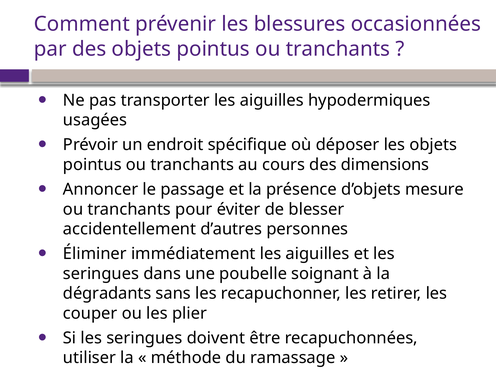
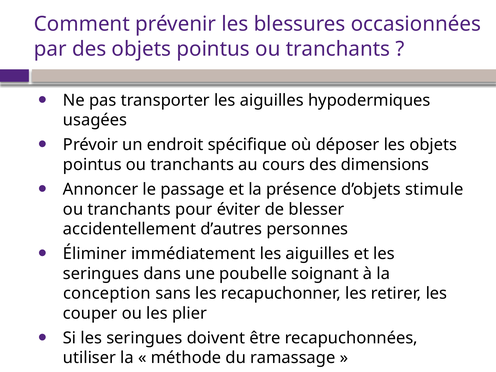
mesure: mesure -> stimule
dégradants: dégradants -> conception
